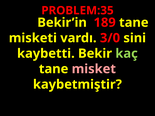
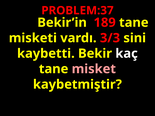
PROBLEM:35: PROBLEM:35 -> PROBLEM:37
3/0: 3/0 -> 3/3
kaç colour: light green -> white
